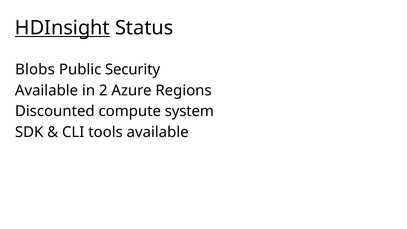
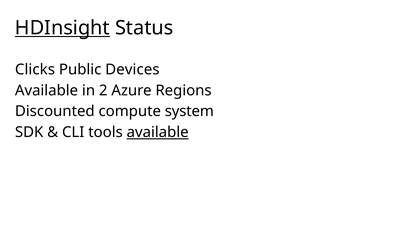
Blobs: Blobs -> Clicks
Security: Security -> Devices
available at (158, 132) underline: none -> present
